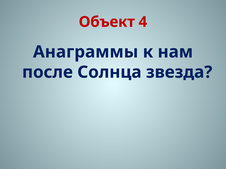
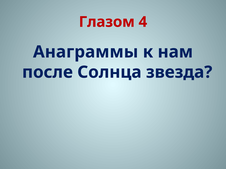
Объект: Объект -> Глазом
